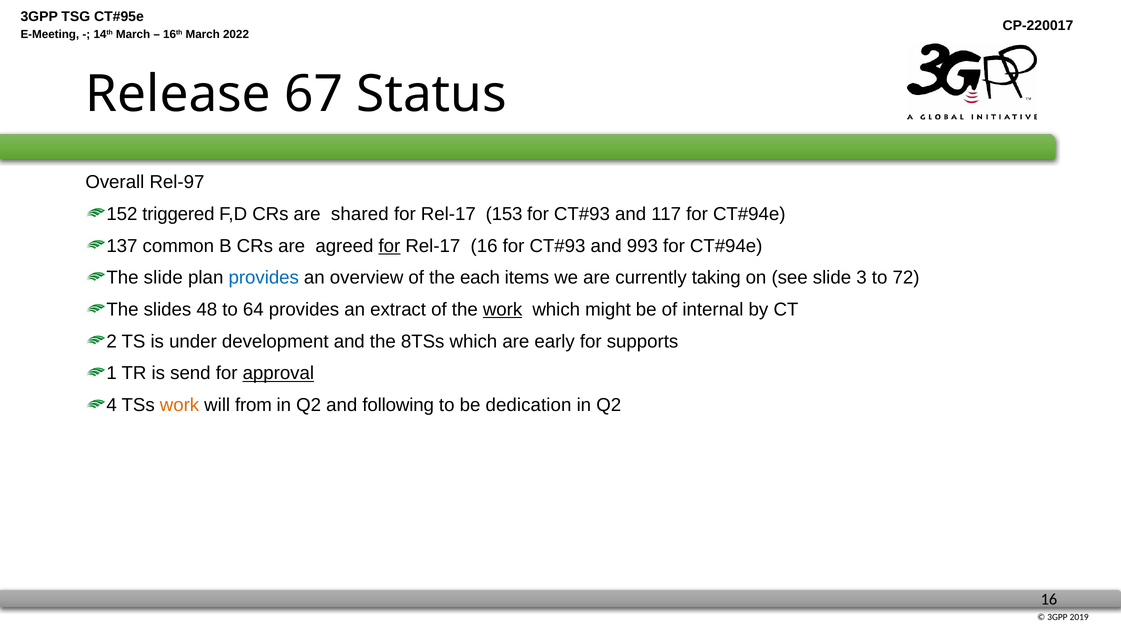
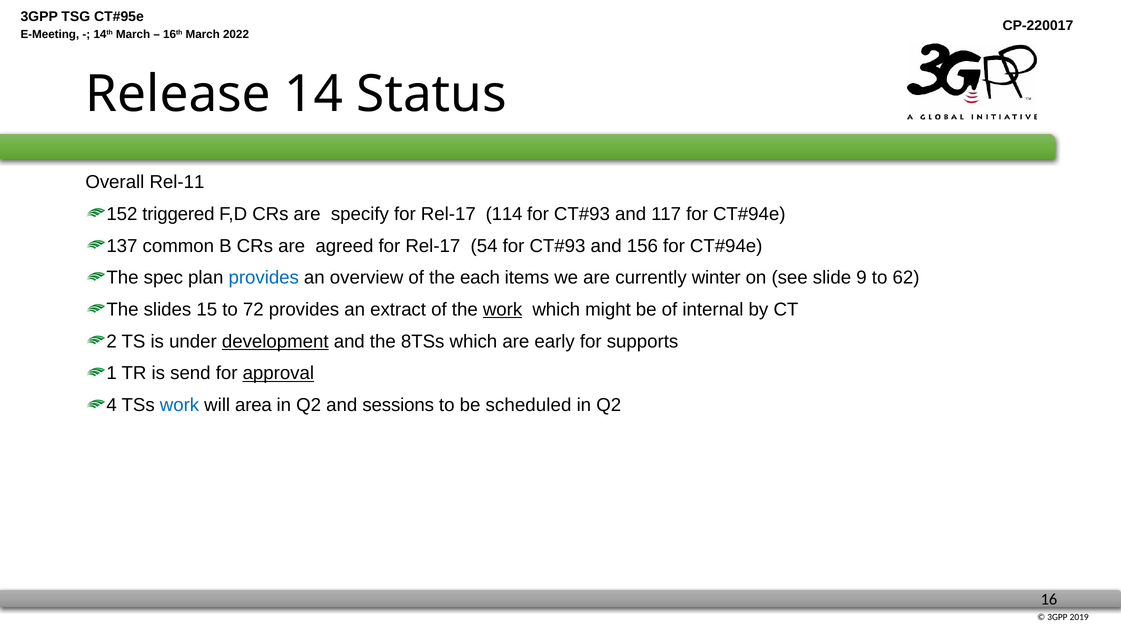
67: 67 -> 14
Rel-97: Rel-97 -> Rel-11
shared: shared -> specify
153: 153 -> 114
for at (389, 246) underline: present -> none
Rel-17 16: 16 -> 54
993: 993 -> 156
The slide: slide -> spec
taking: taking -> winter
3: 3 -> 9
72: 72 -> 62
48: 48 -> 15
64: 64 -> 72
development underline: none -> present
work at (179, 405) colour: orange -> blue
from: from -> area
following: following -> sessions
dedication: dedication -> scheduled
